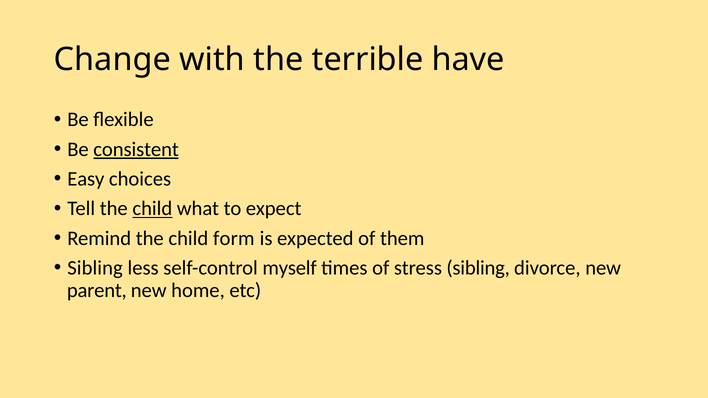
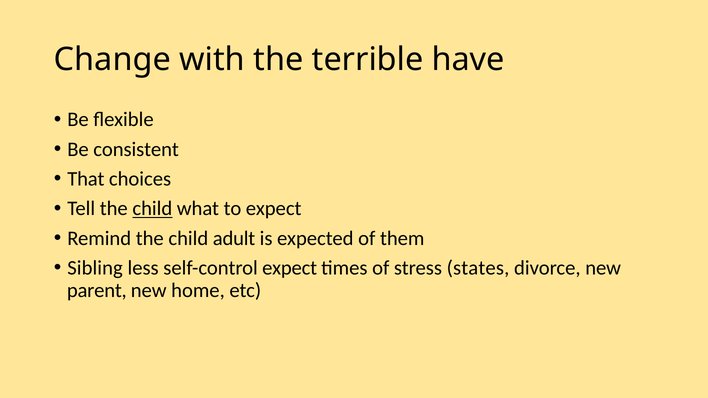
consistent underline: present -> none
Easy: Easy -> That
form: form -> adult
self-control myself: myself -> expect
stress sibling: sibling -> states
